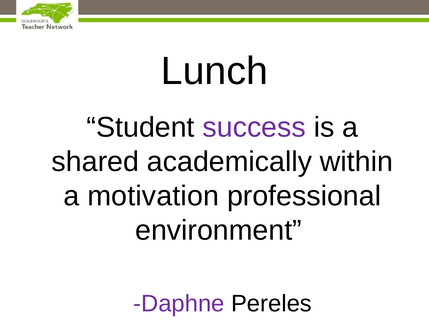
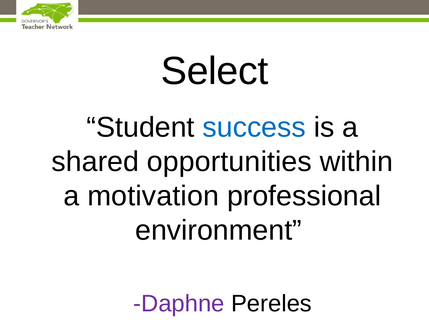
Lunch: Lunch -> Select
success colour: purple -> blue
academically: academically -> opportunities
